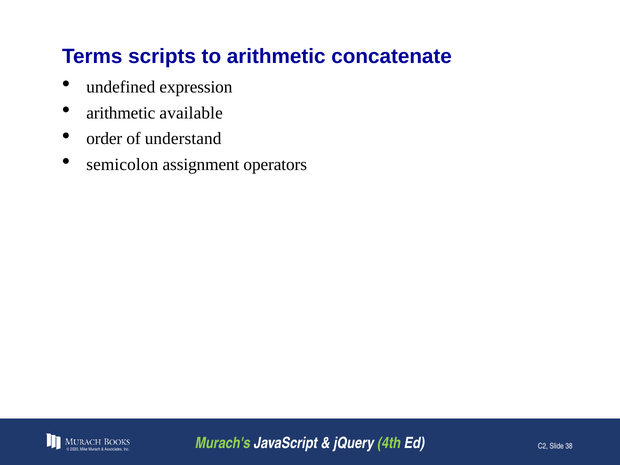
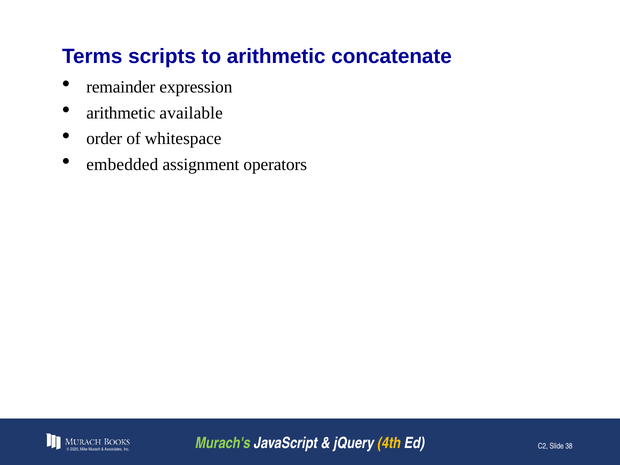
undefined: undefined -> remainder
understand: understand -> whitespace
semicolon: semicolon -> embedded
4th colour: light green -> yellow
